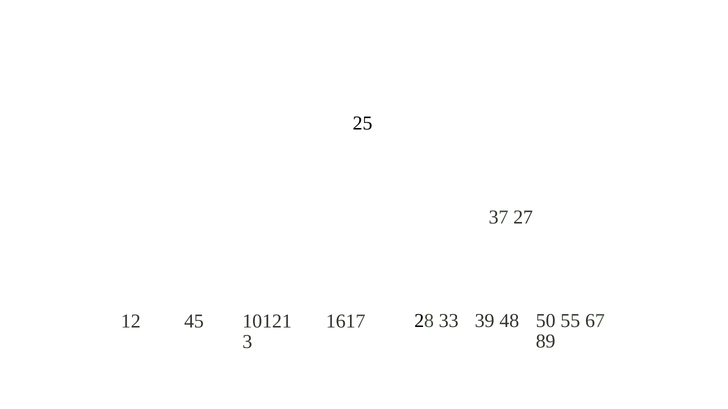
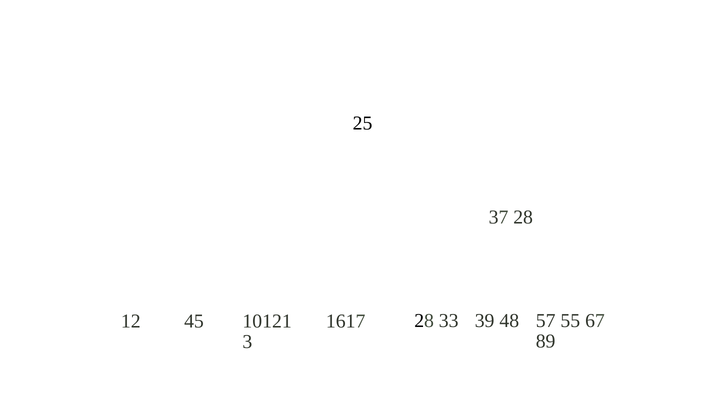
37 27: 27 -> 28
50: 50 -> 57
